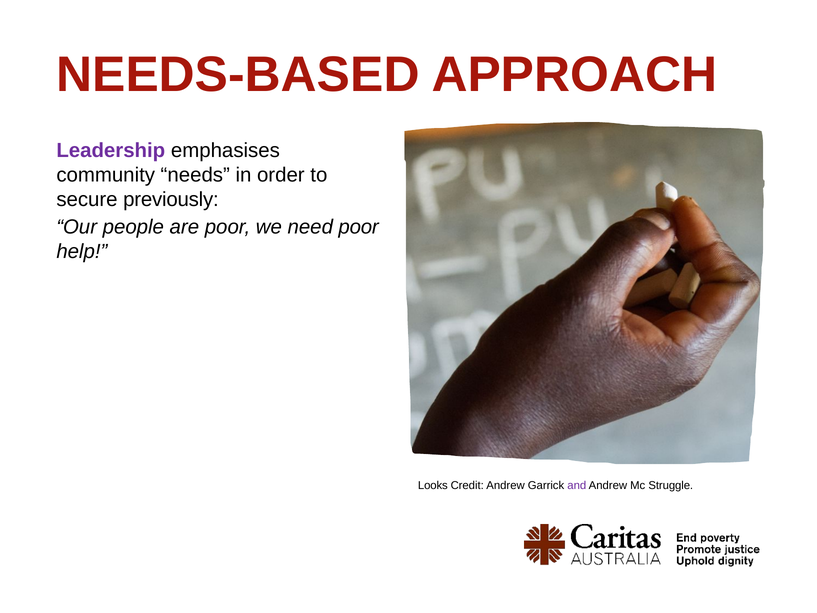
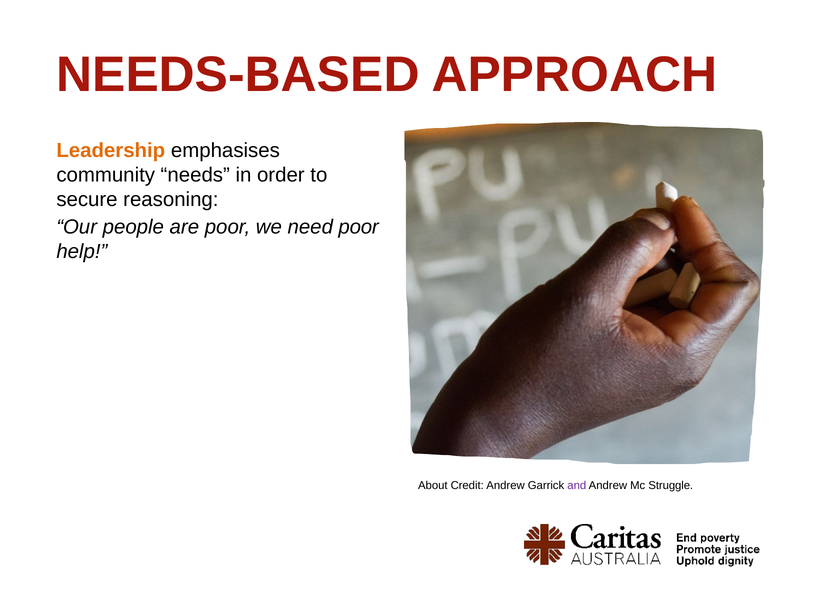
Leadership colour: purple -> orange
previously: previously -> reasoning
Looks: Looks -> About
